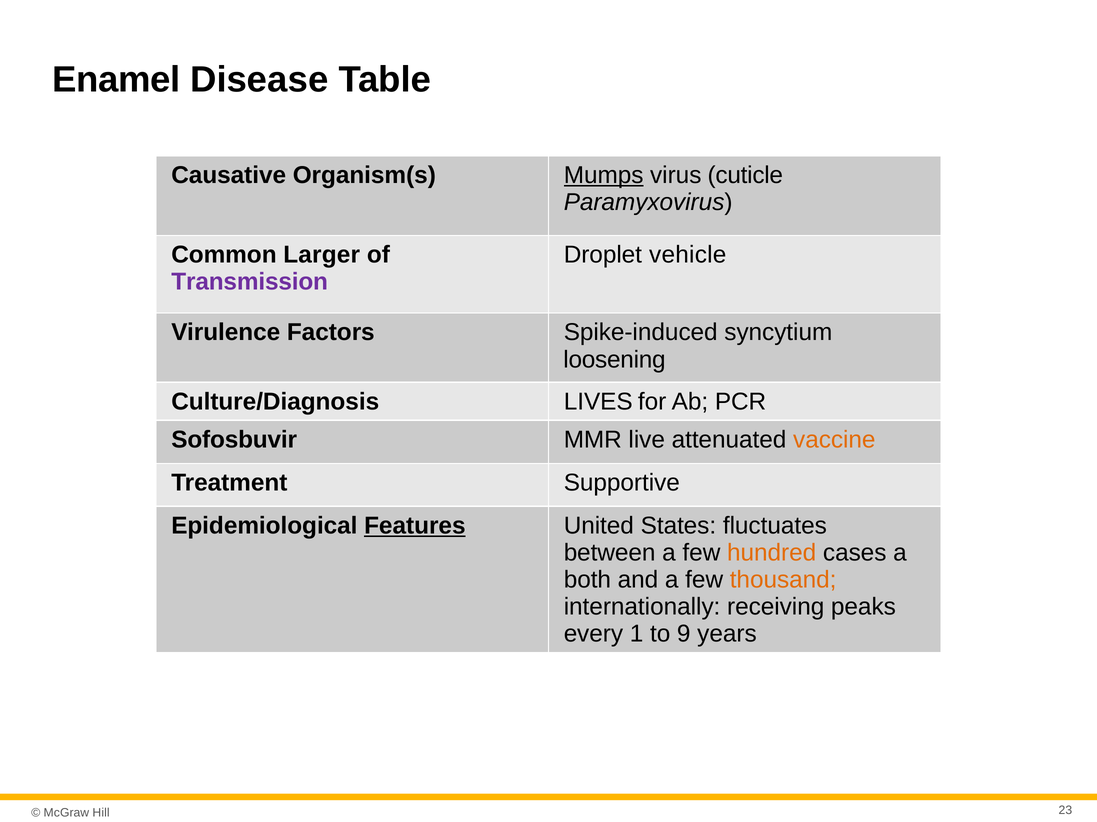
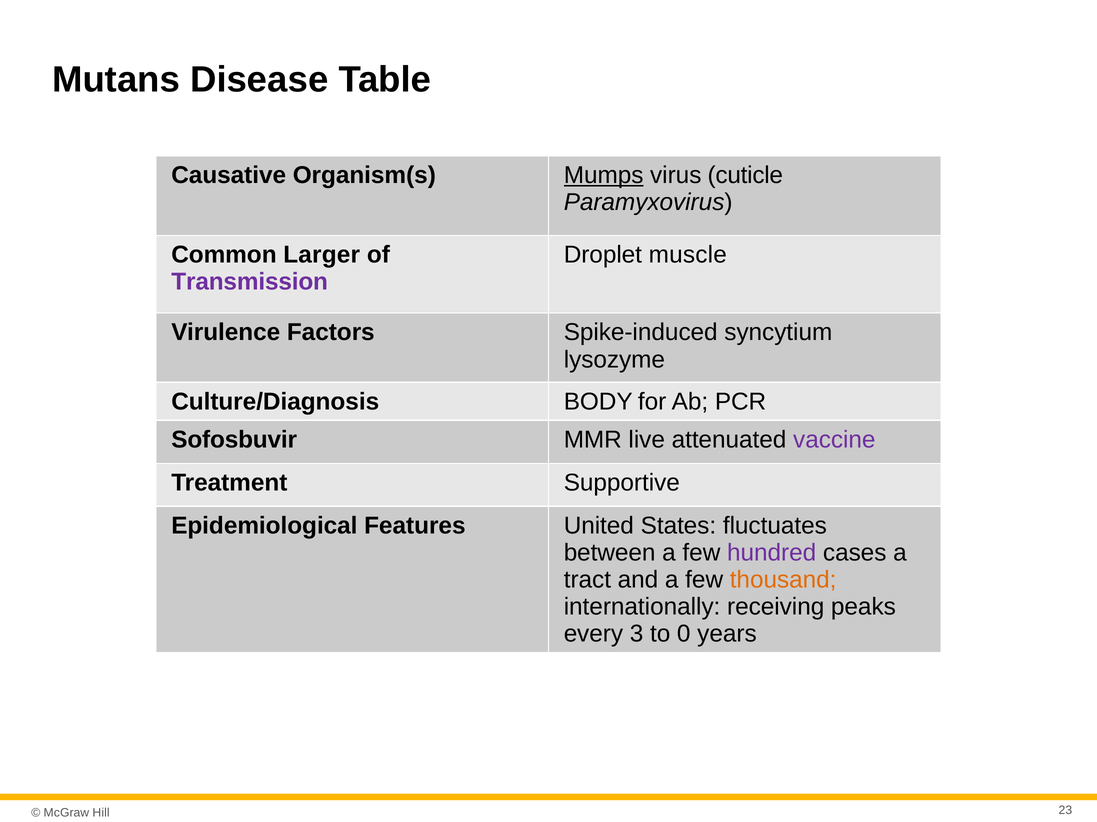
Enamel: Enamel -> Mutans
vehicle: vehicle -> muscle
loosening: loosening -> lysozyme
LIVES: LIVES -> BODY
vaccine colour: orange -> purple
Features underline: present -> none
hundred colour: orange -> purple
both: both -> tract
1: 1 -> 3
9: 9 -> 0
